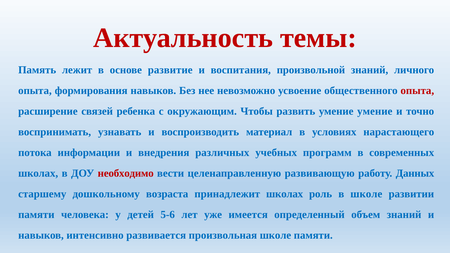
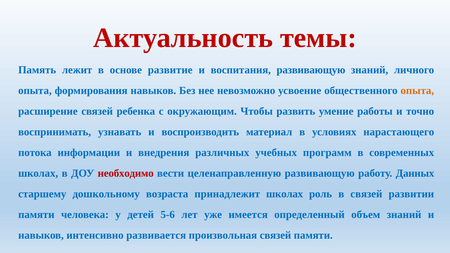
воспитания произвольной: произвольной -> развивающую
опыта at (417, 91) colour: red -> orange
умение умение: умение -> работы
в школе: школе -> связей
произвольная школе: школе -> связей
